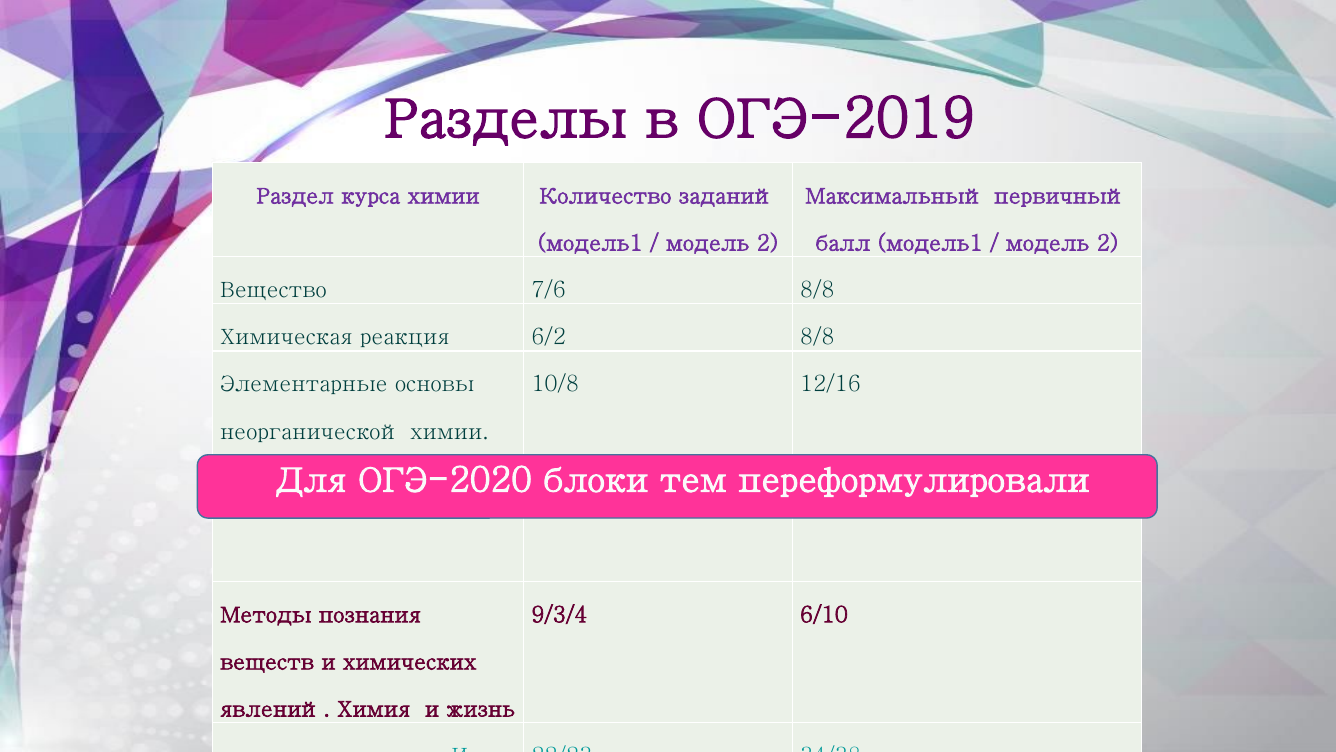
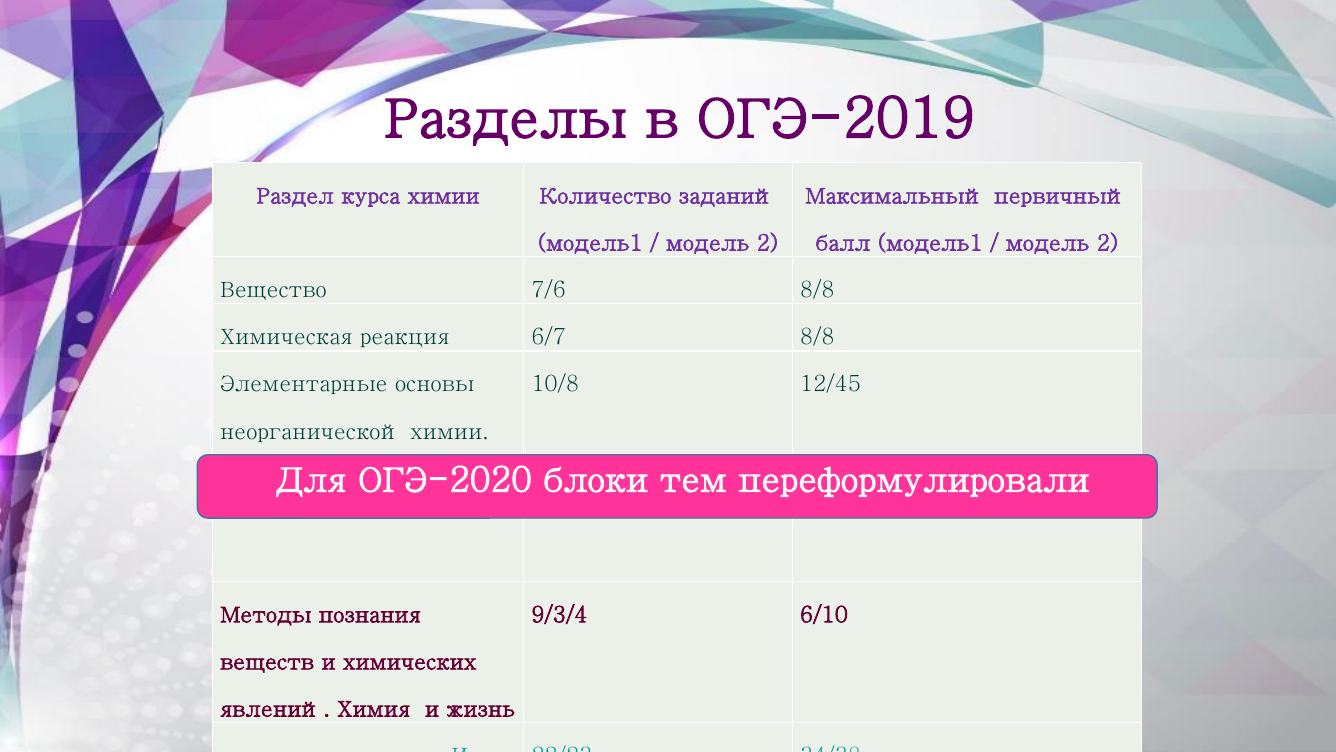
6/2: 6/2 -> 6/7
12/16: 12/16 -> 12/45
